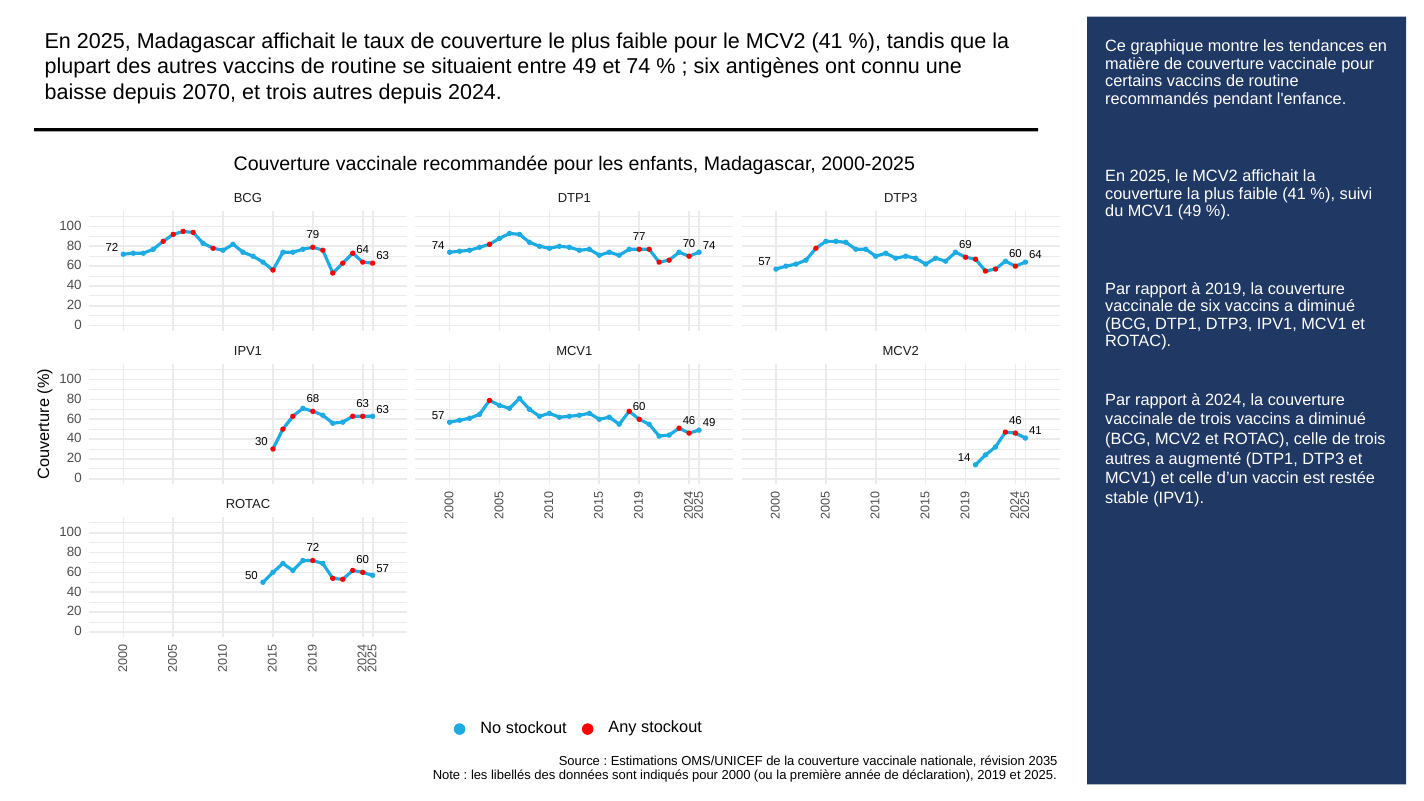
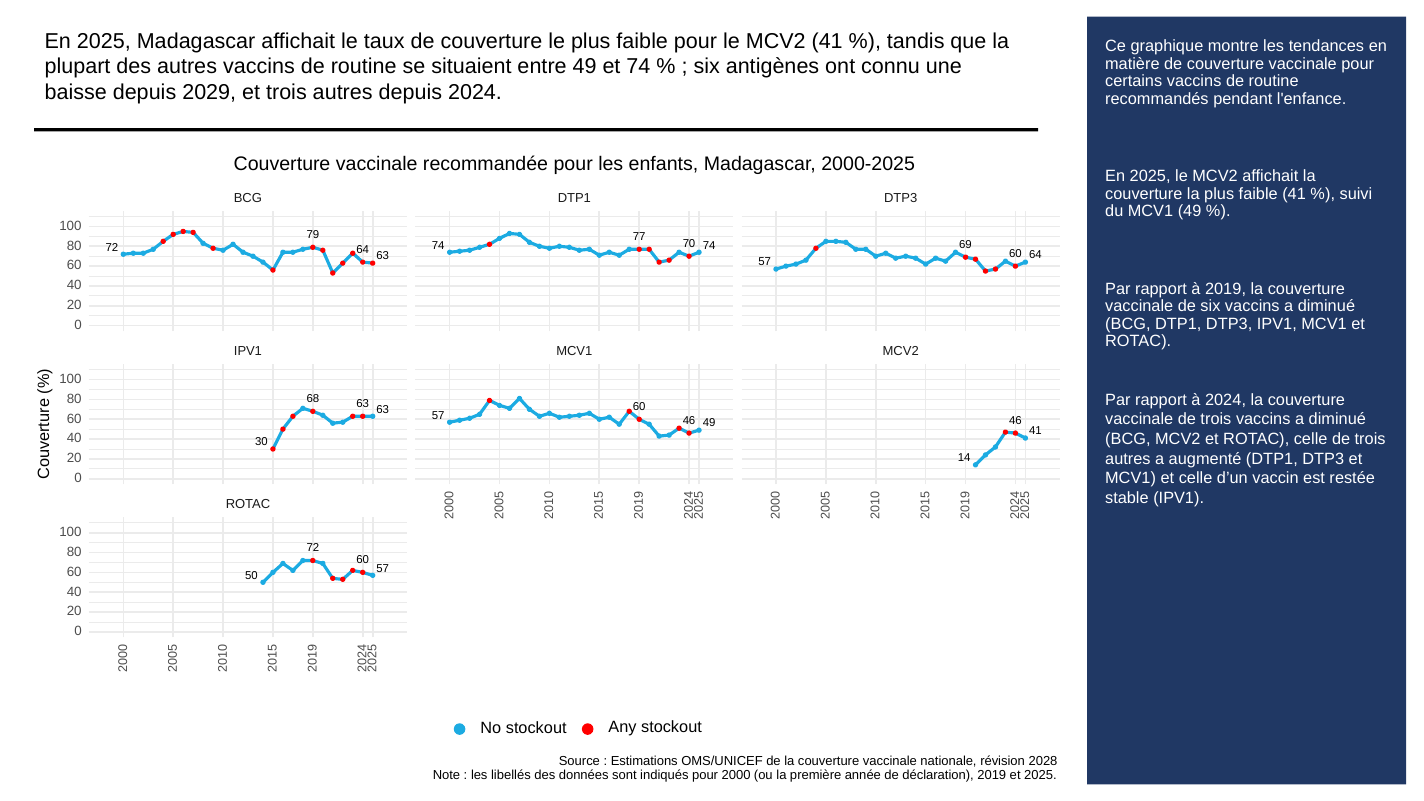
2070: 2070 -> 2029
2035: 2035 -> 2028
